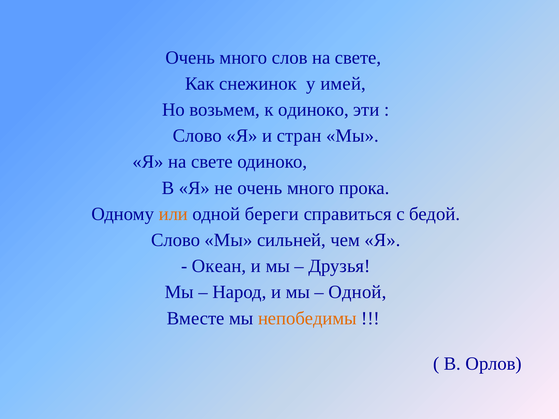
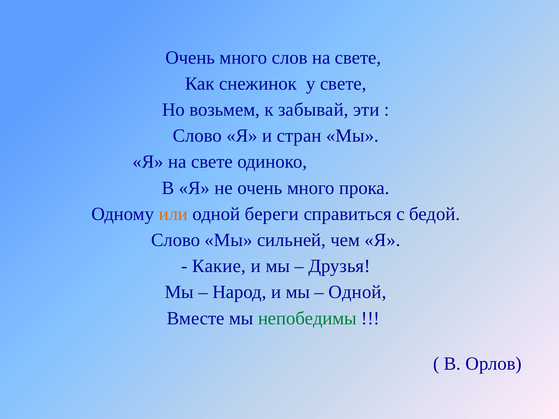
у имей: имей -> свете
к одиноко: одиноко -> забывай
Океан: Океан -> Какие
непобедимы colour: orange -> green
